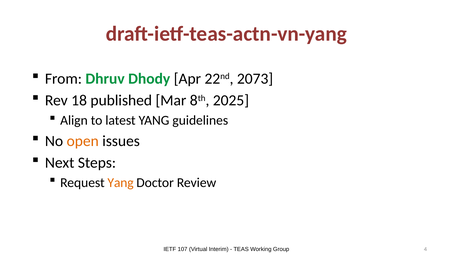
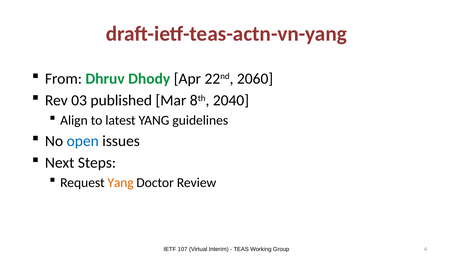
2073: 2073 -> 2060
18: 18 -> 03
2025: 2025 -> 2040
open colour: orange -> blue
